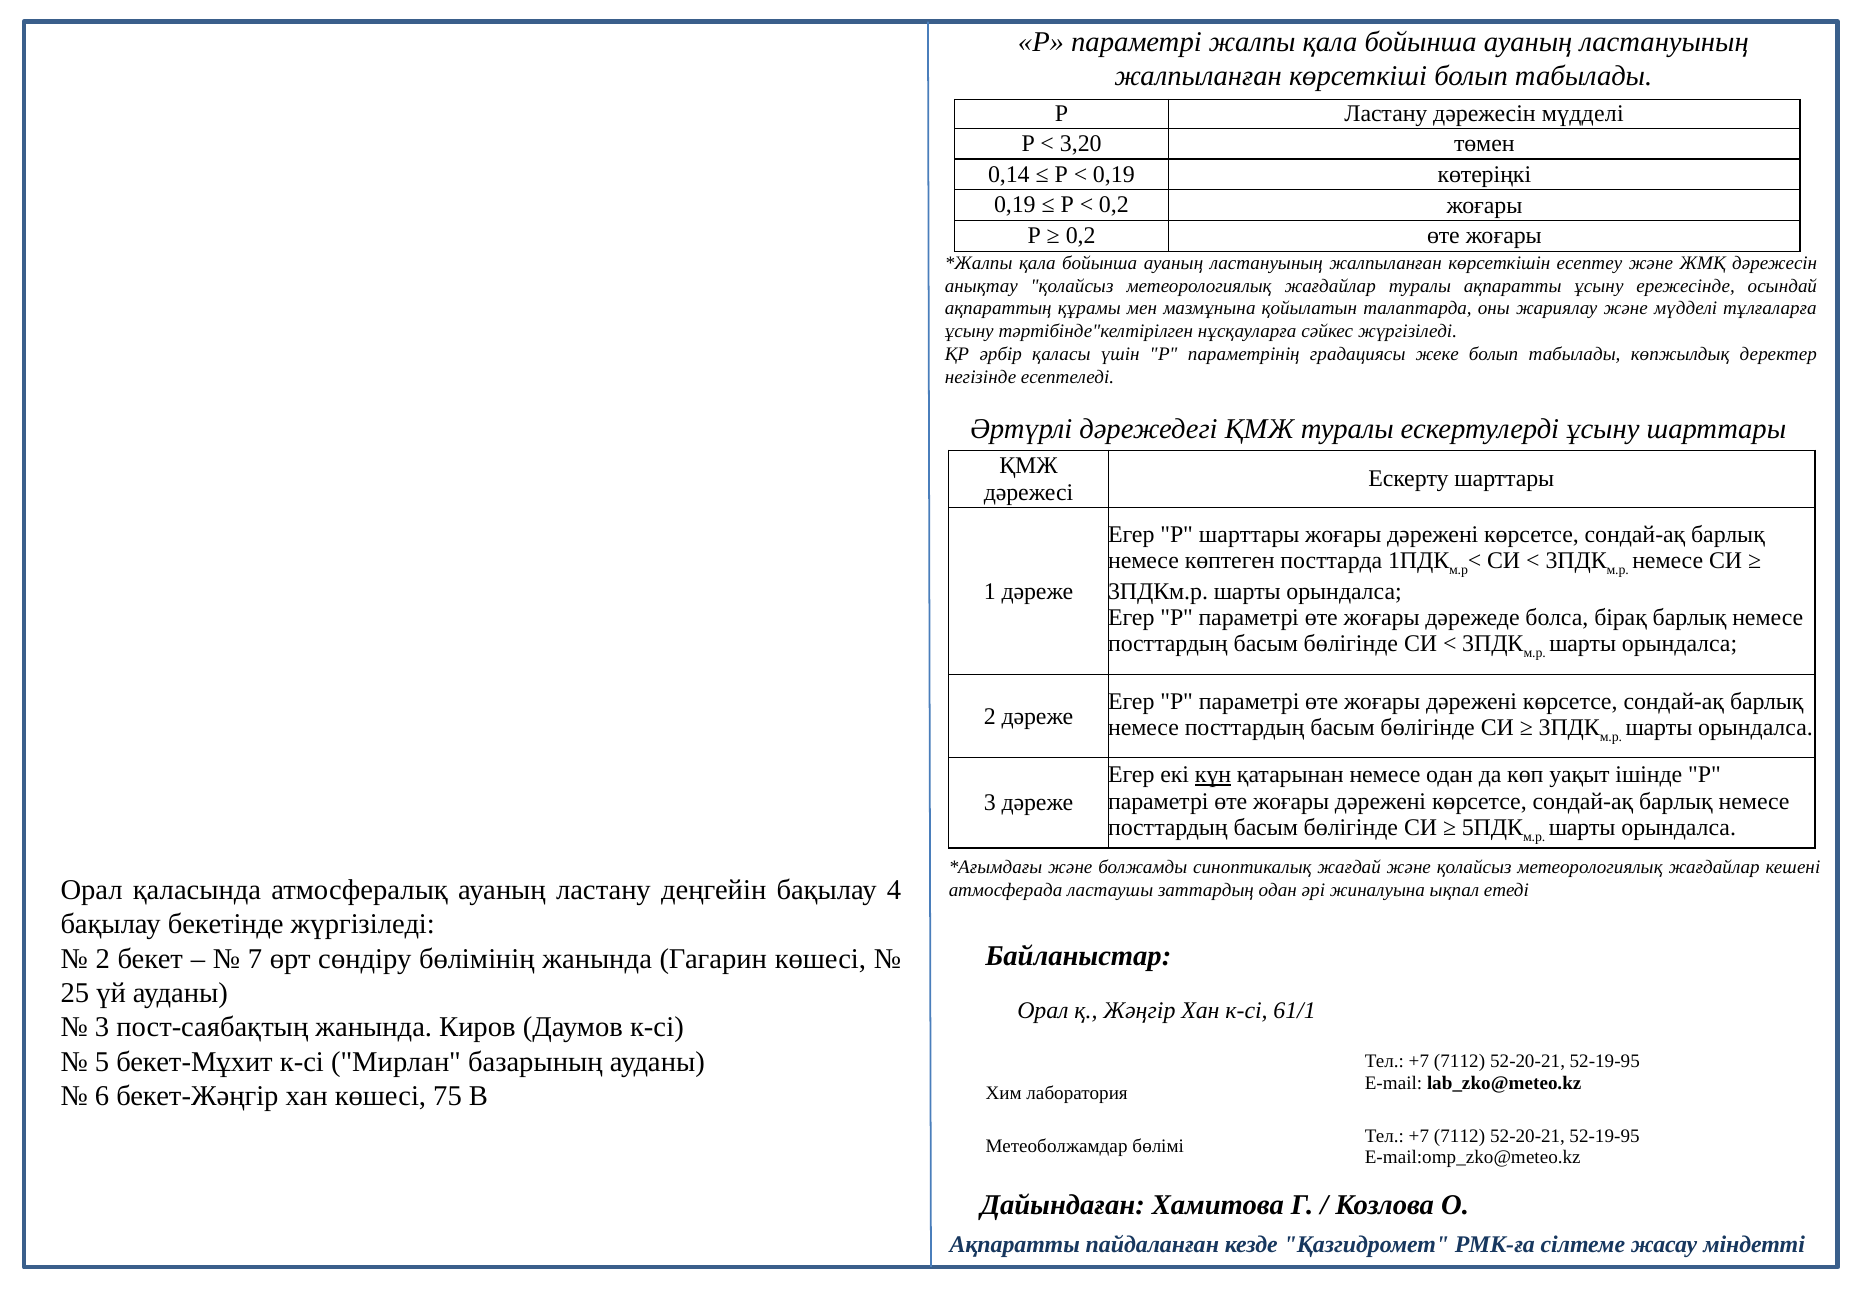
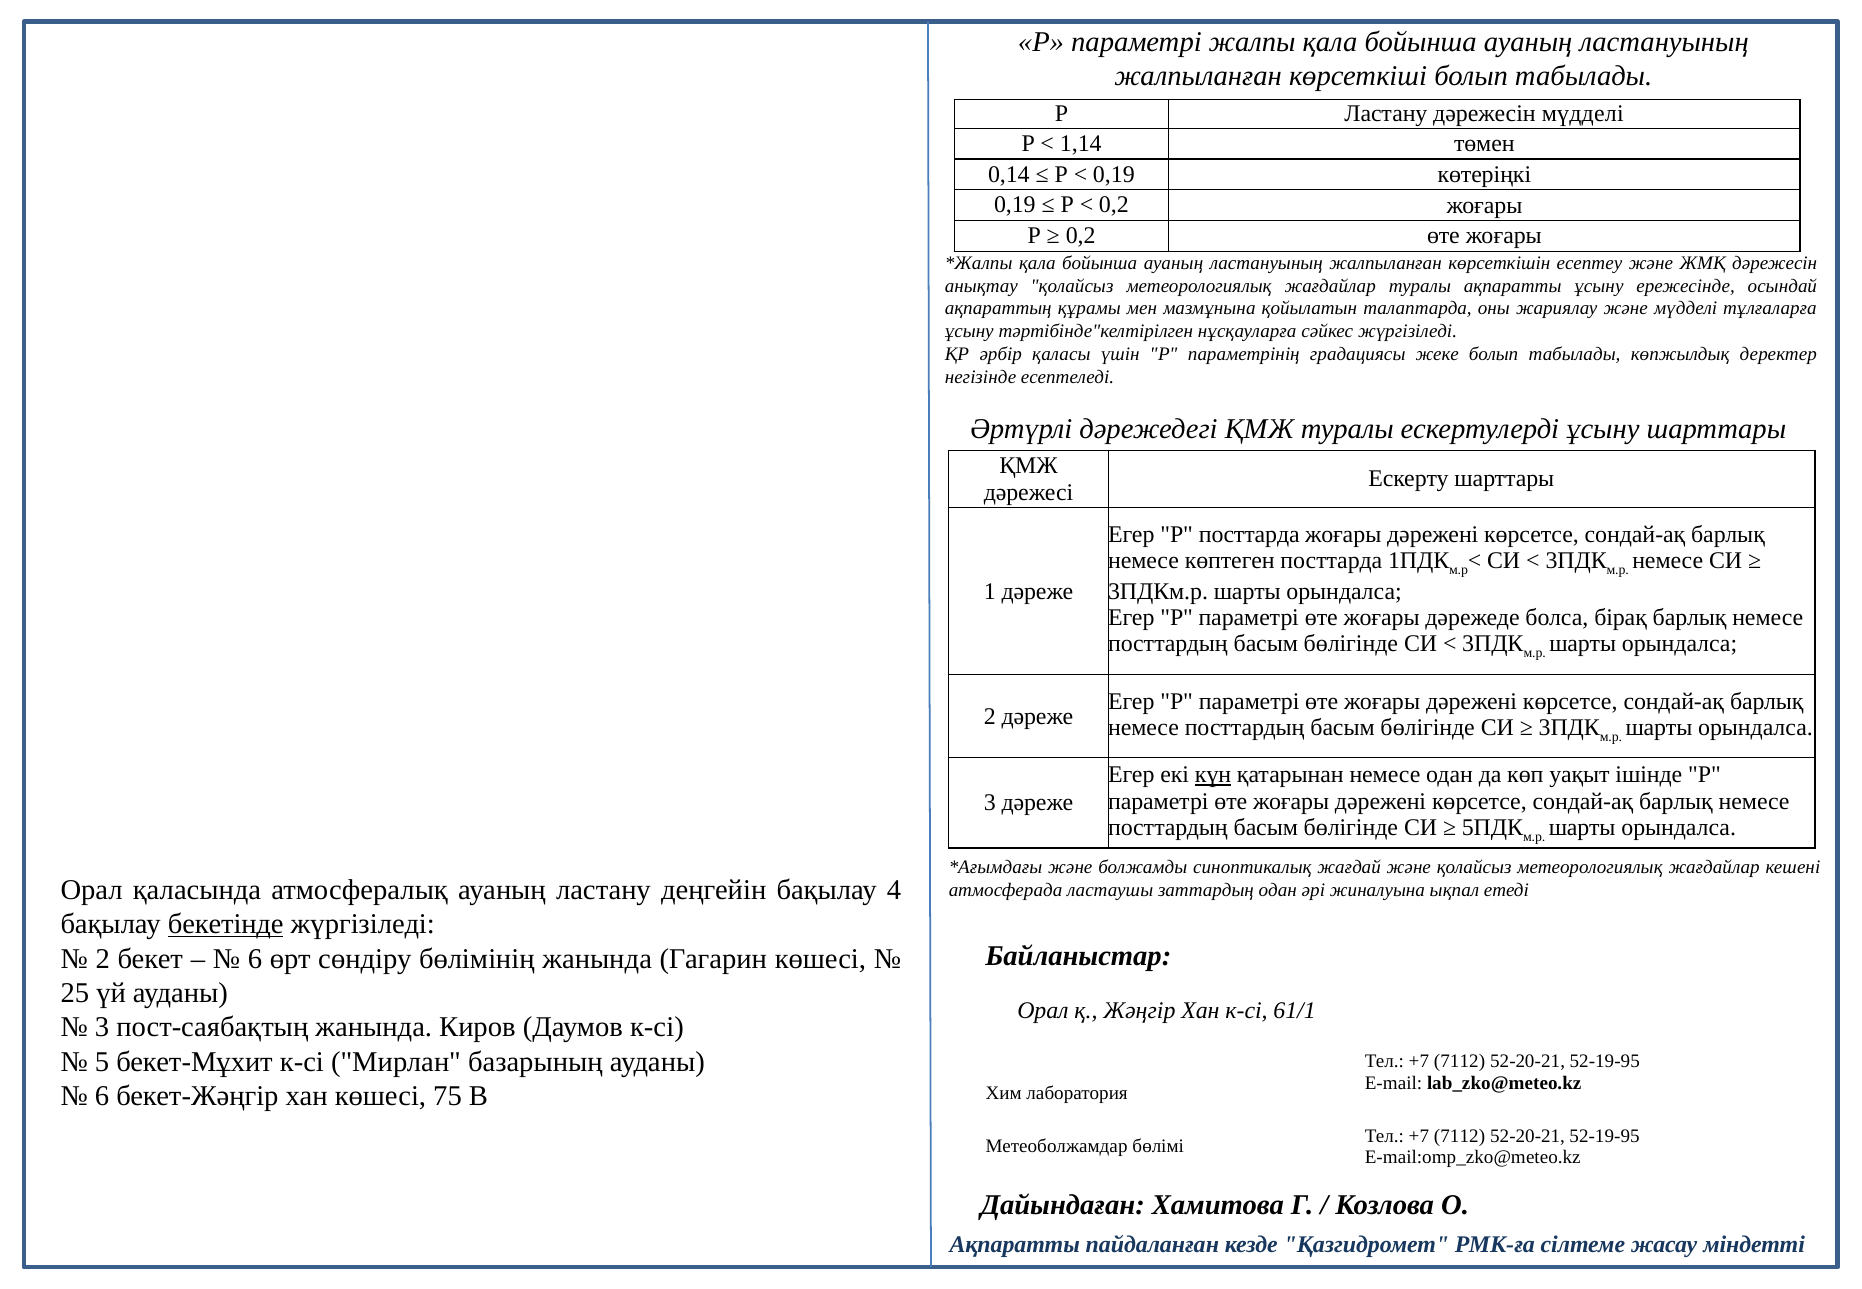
3,20: 3,20 -> 1,14
Р шарттары: шарттары -> посттарда
бекетінде underline: none -> present
7 at (255, 959): 7 -> 6
